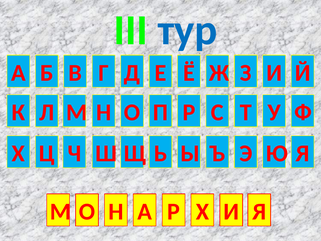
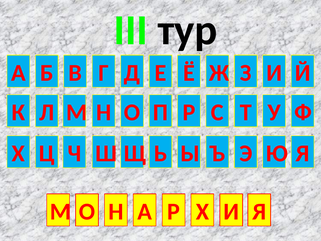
тур colour: blue -> black
